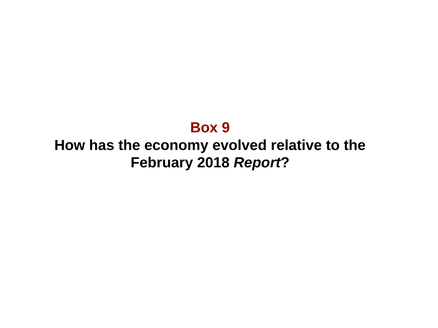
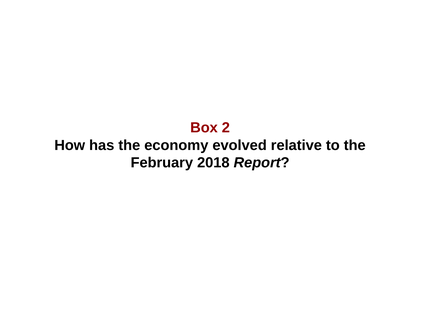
9: 9 -> 2
